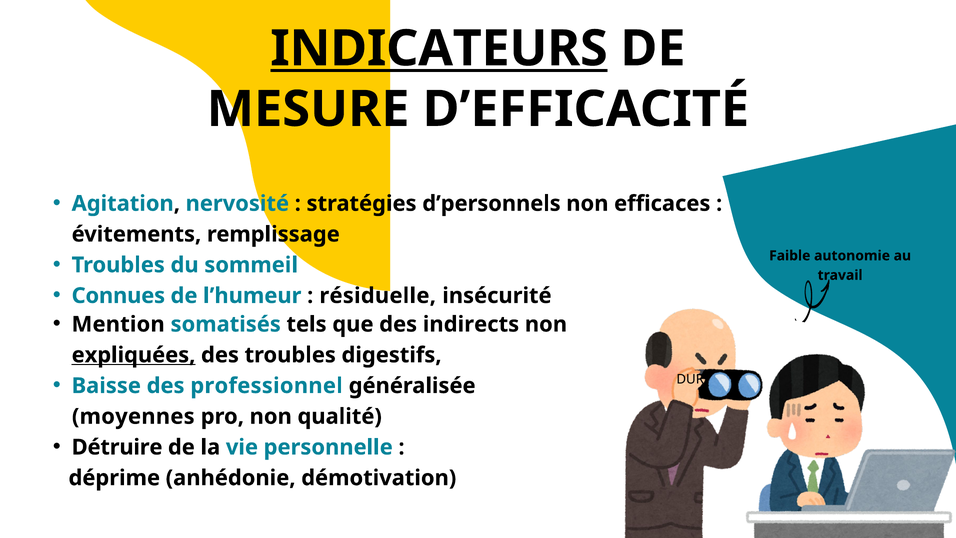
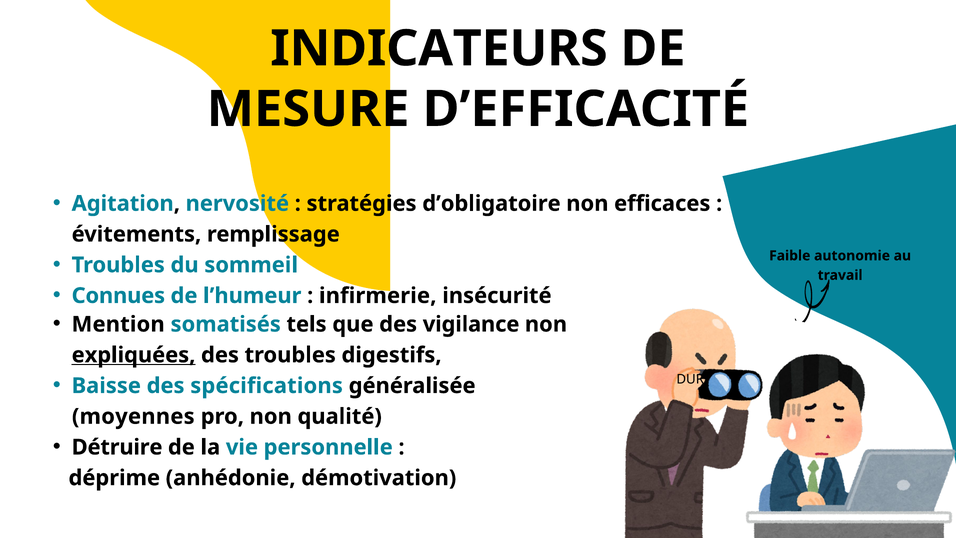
INDICATEURS underline: present -> none
d’personnels: d’personnels -> d’obligatoire
résiduelle: résiduelle -> infirmerie
indirects: indirects -> vigilance
professionnel: professionnel -> spécifications
